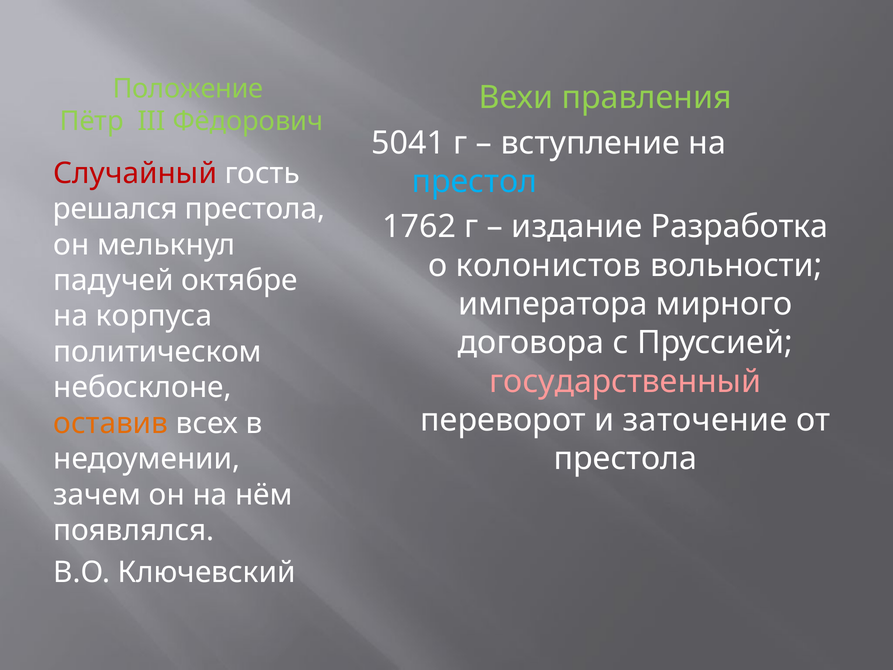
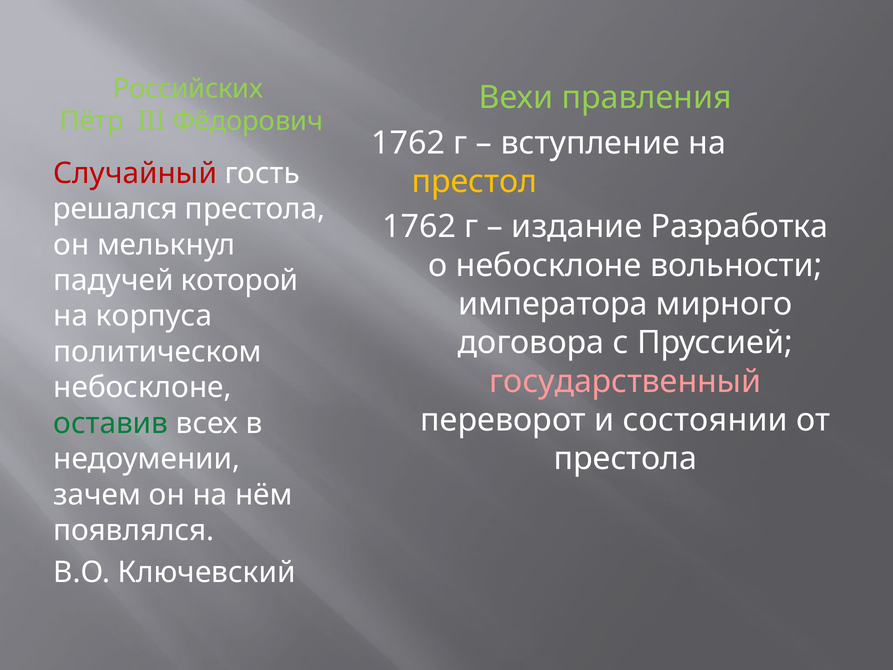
Положение: Положение -> Российских
5041 at (408, 143): 5041 -> 1762
престол colour: light blue -> yellow
о колонистов: колонистов -> небосклоне
октябре: октябре -> которой
заточение: заточение -> состоянии
оставив colour: orange -> green
